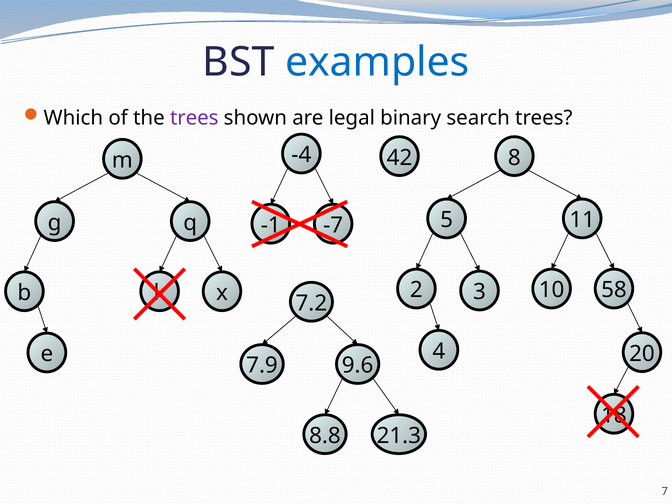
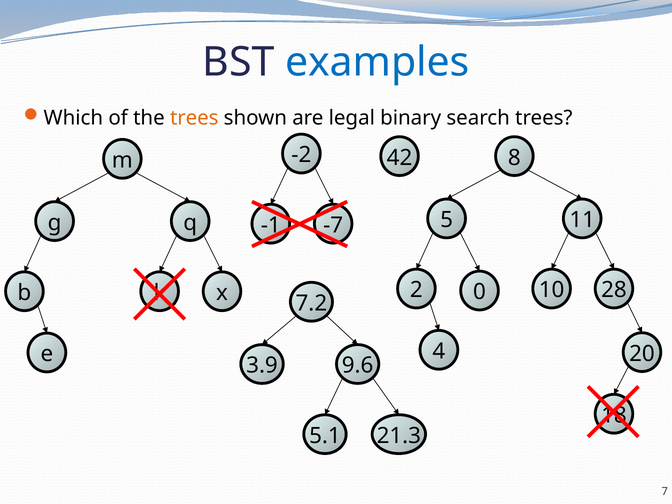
trees at (194, 118) colour: purple -> orange
-4: -4 -> -2
3: 3 -> 0
58: 58 -> 28
7.9: 7.9 -> 3.9
8.8: 8.8 -> 5.1
